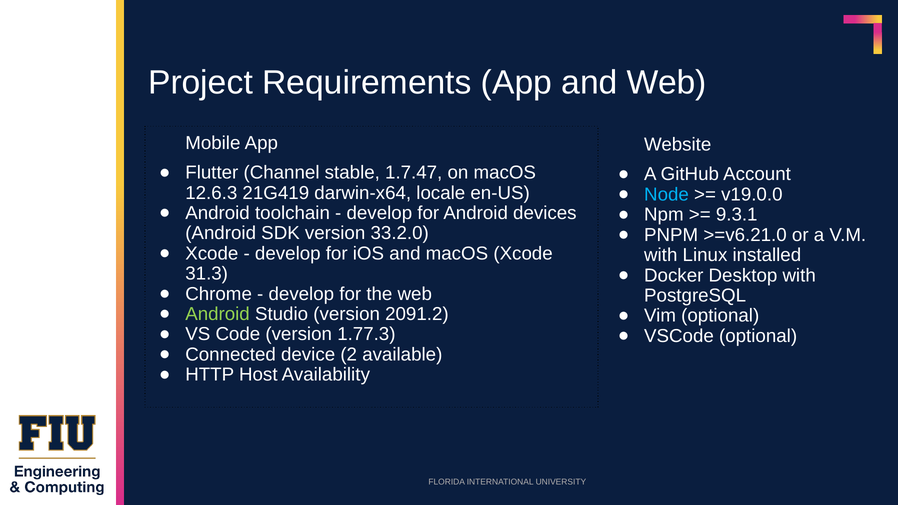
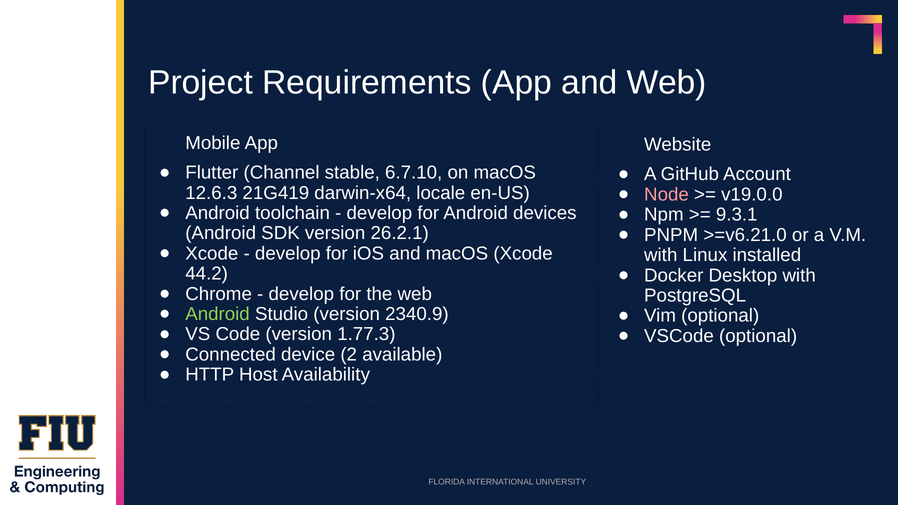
1.7.47: 1.7.47 -> 6.7.10
Node colour: light blue -> pink
33.2.0: 33.2.0 -> 26.2.1
31.3: 31.3 -> 44.2
2091.2: 2091.2 -> 2340.9
